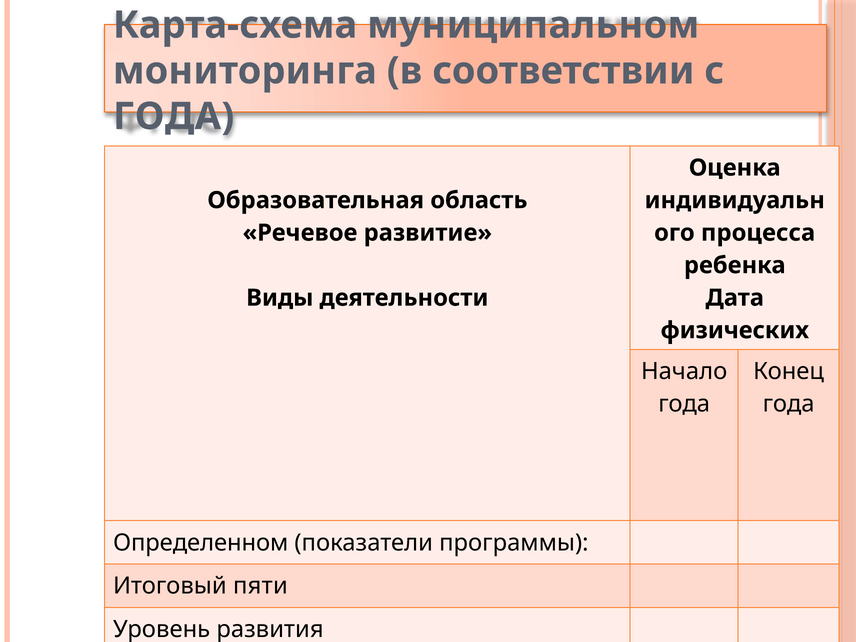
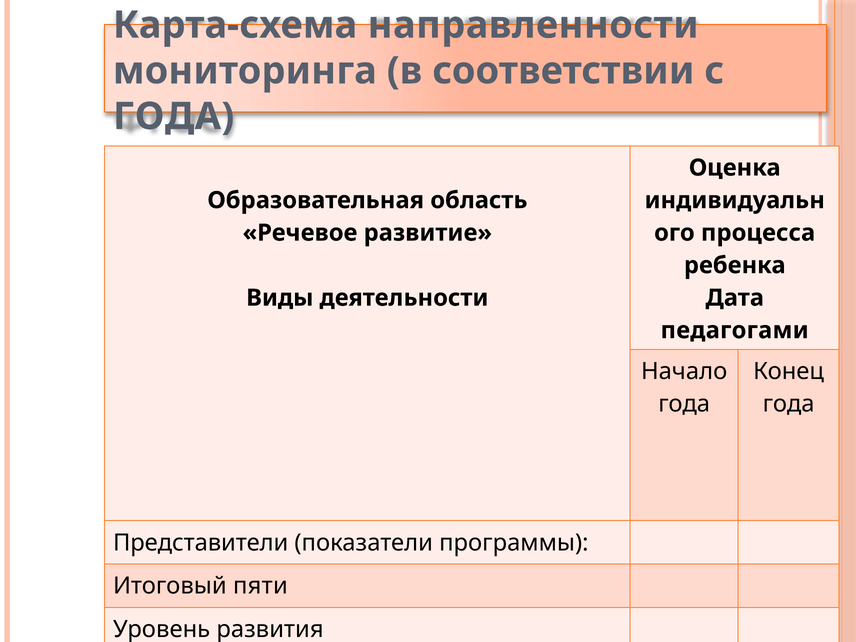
муниципальном: муниципальном -> направленности
физических: физических -> педагогами
Определенном: Определенном -> Представители
